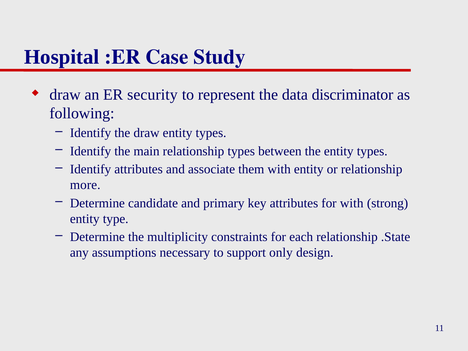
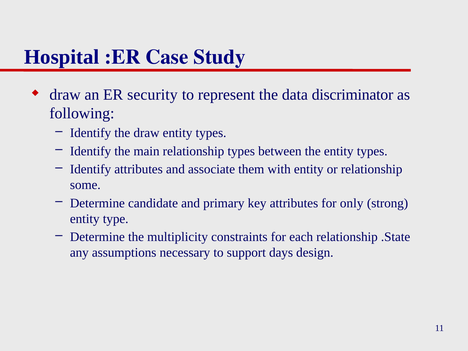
more: more -> some
for with: with -> only
only: only -> days
